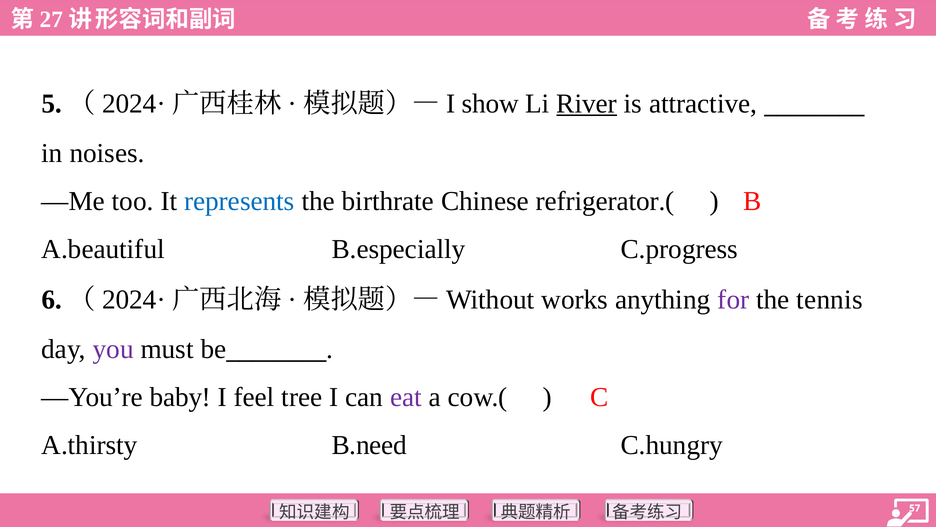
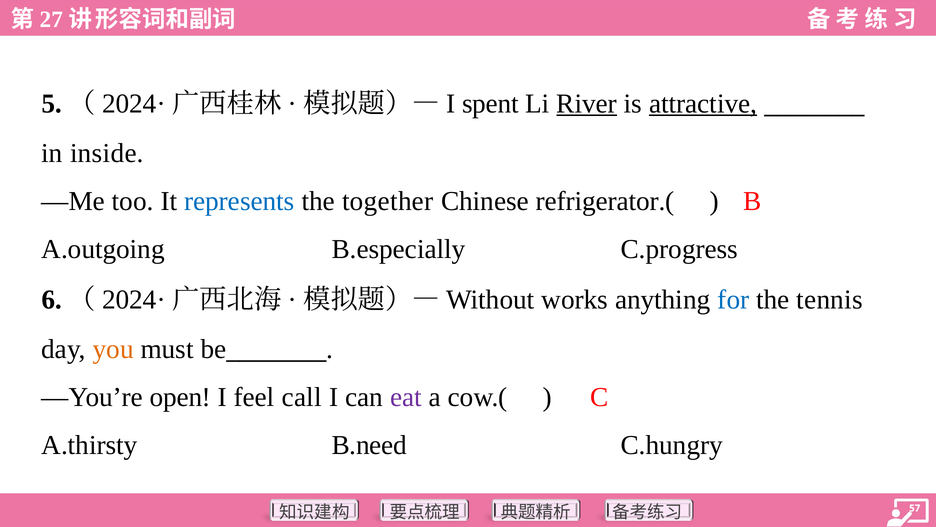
show: show -> spent
attractive underline: none -> present
noises: noises -> inside
birthrate: birthrate -> together
A.beautiful: A.beautiful -> A.outgoing
for colour: purple -> blue
you colour: purple -> orange
baby: baby -> open
tree: tree -> call
